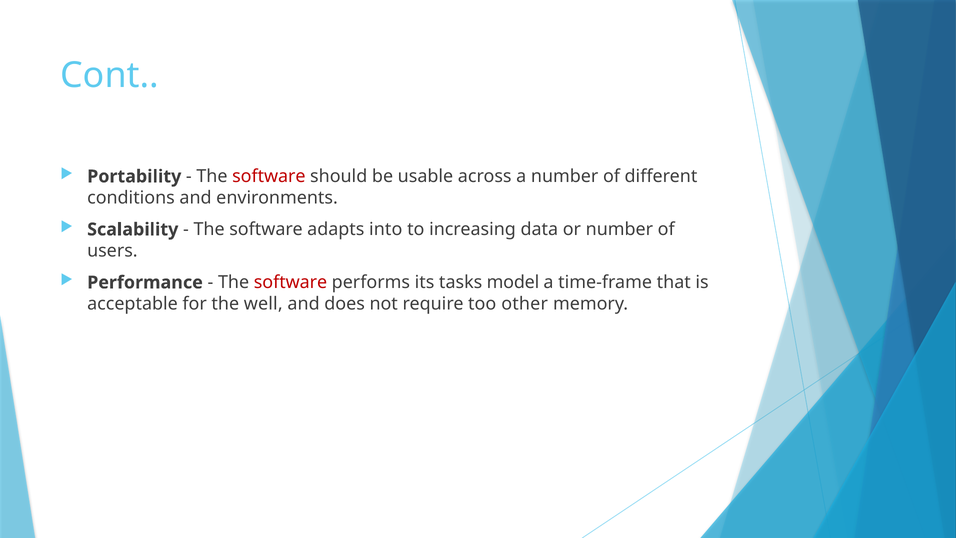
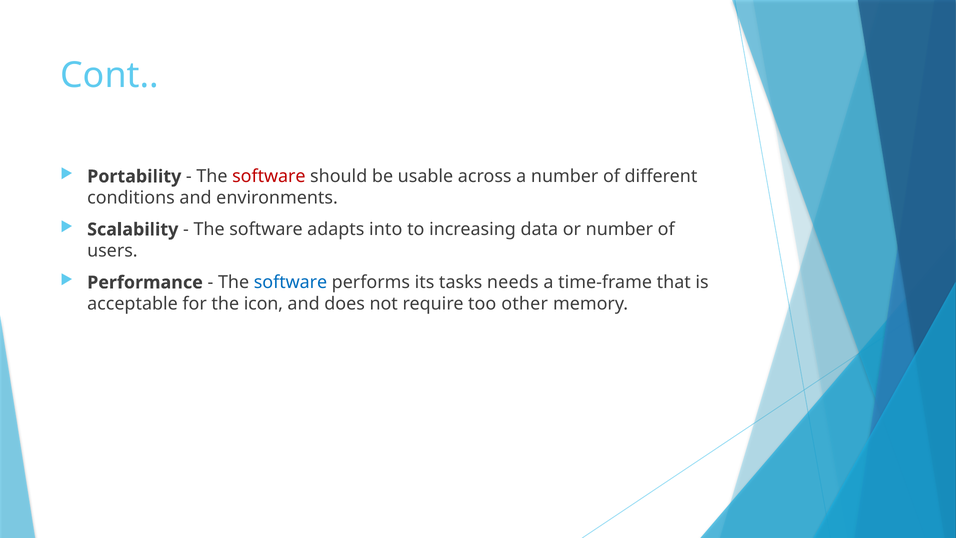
software at (291, 282) colour: red -> blue
model: model -> needs
well: well -> icon
